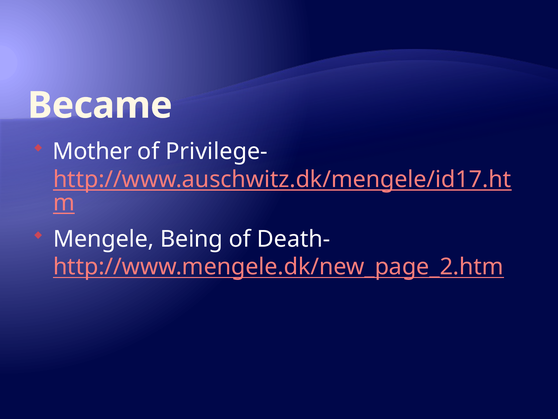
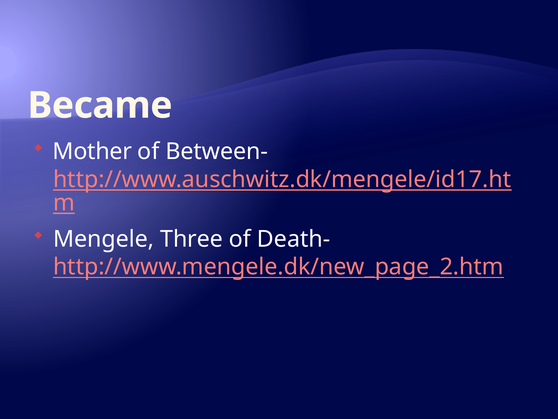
Privilege-: Privilege- -> Between-
Being: Being -> Three
